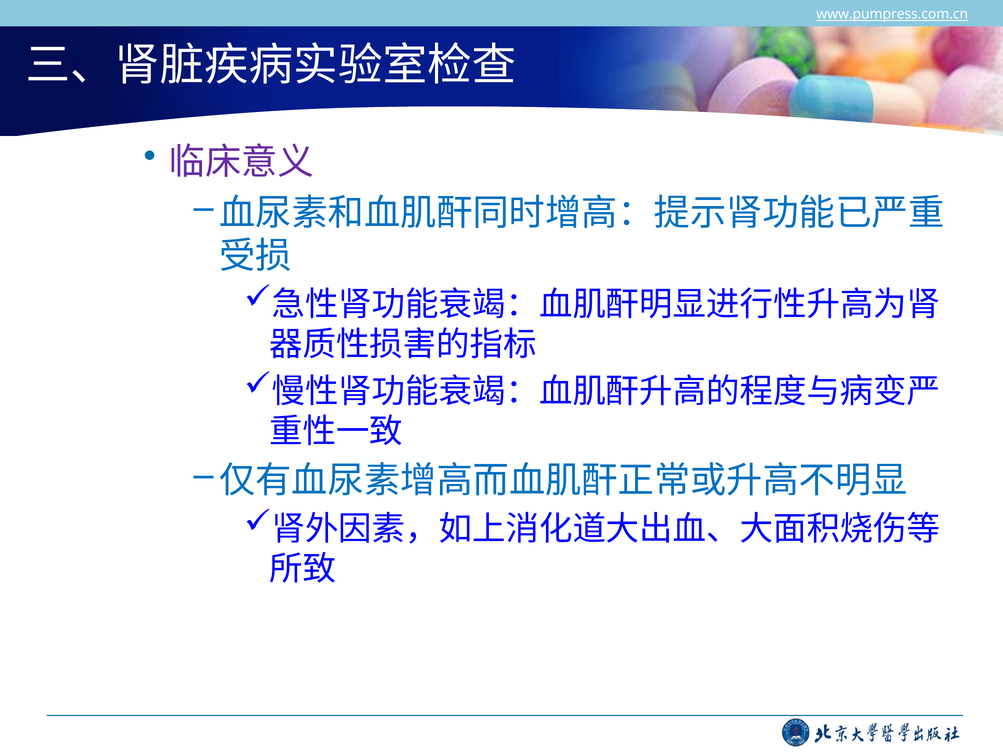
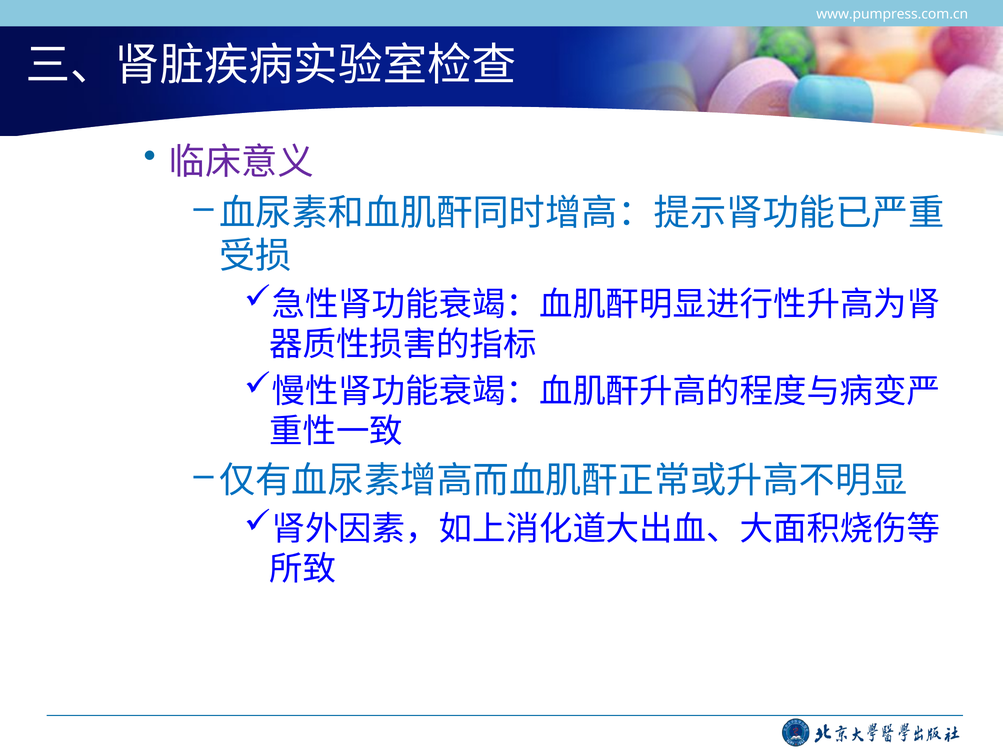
www.pumpress.com.cn underline: present -> none
